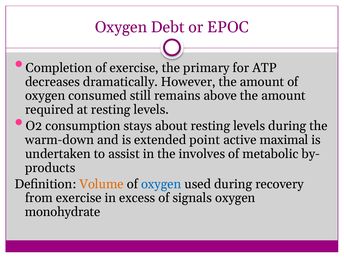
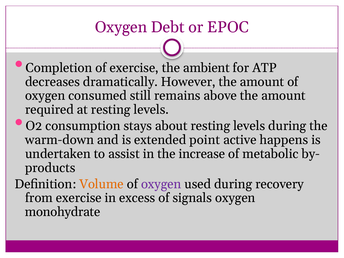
primary: primary -> ambient
maximal: maximal -> happens
involves: involves -> increase
oxygen at (161, 184) colour: blue -> purple
